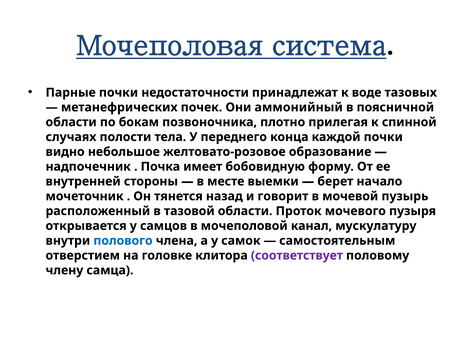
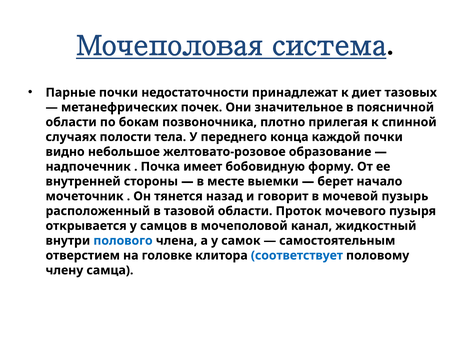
воде: воде -> диет
аммонийный: аммонийный -> значительное
мускулатуру: мускулатуру -> жидкостный
соответствует colour: purple -> blue
